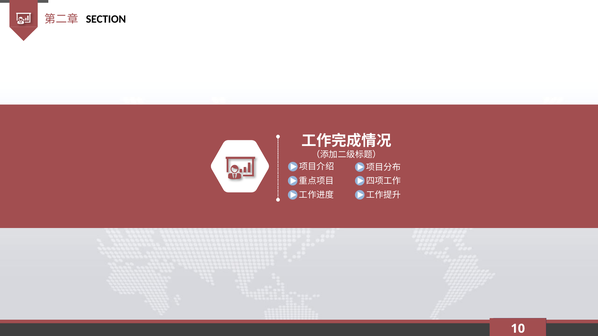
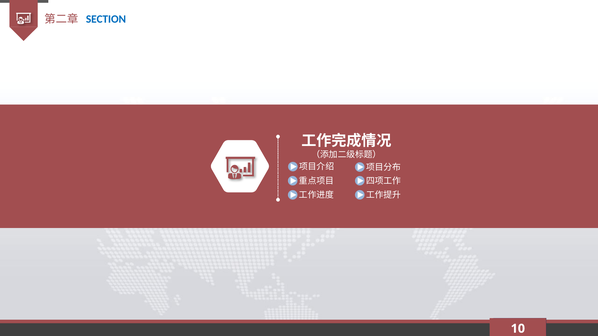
SECTION colour: black -> blue
